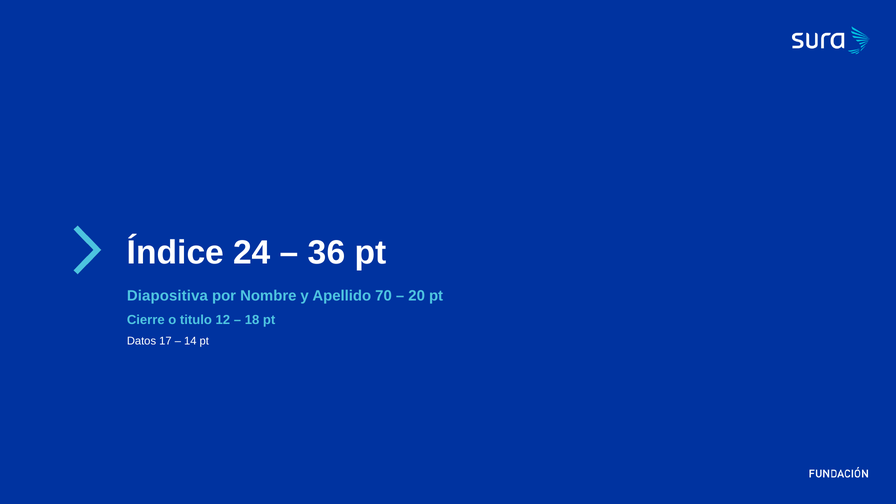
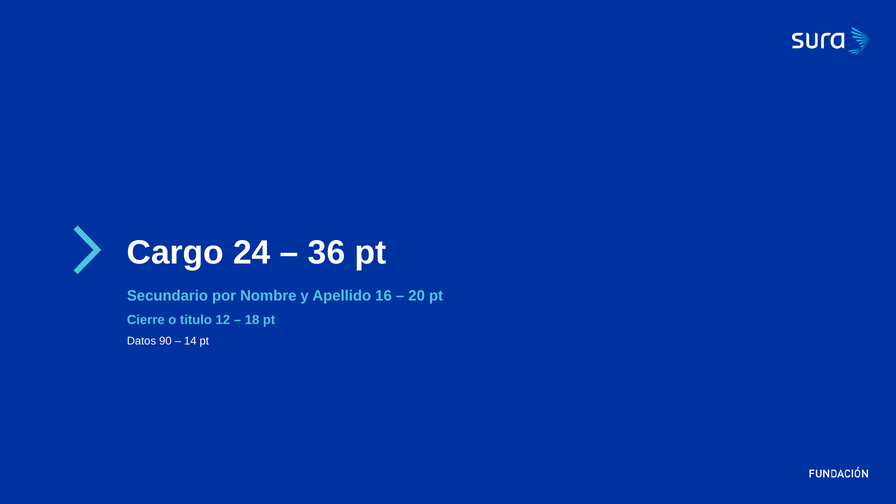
Índice: Índice -> Cargo
Diapositiva: Diapositiva -> Secundario
70: 70 -> 16
17: 17 -> 90
